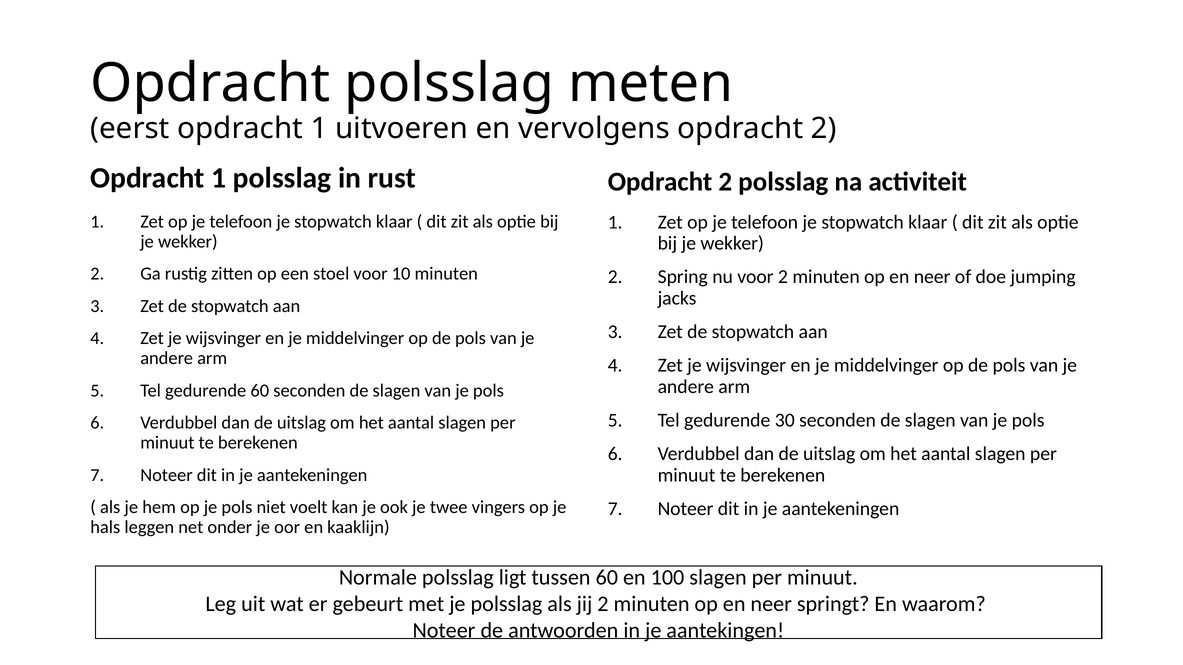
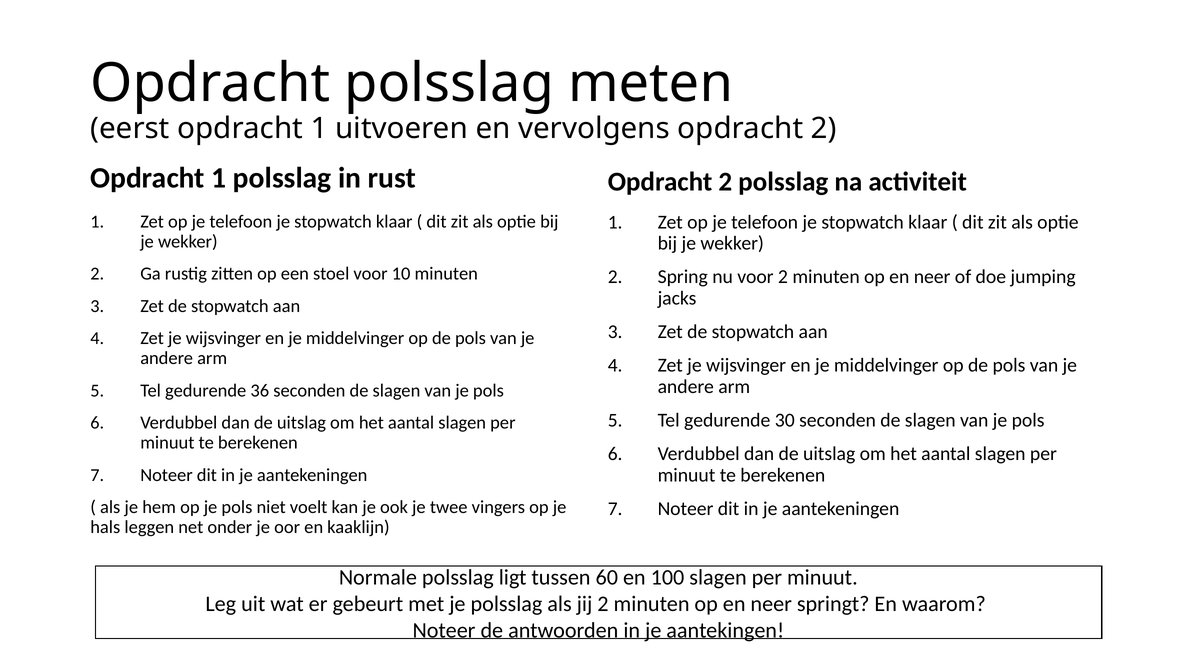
gedurende 60: 60 -> 36
